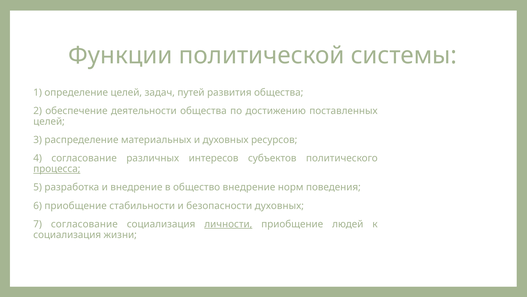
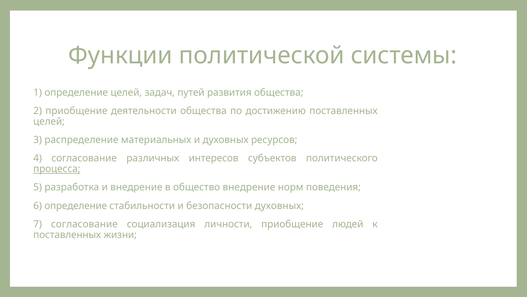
2 обеспечение: обеспечение -> приобщение
6 приобщение: приобщение -> определение
личности underline: present -> none
социализация at (67, 234): социализация -> поставленных
